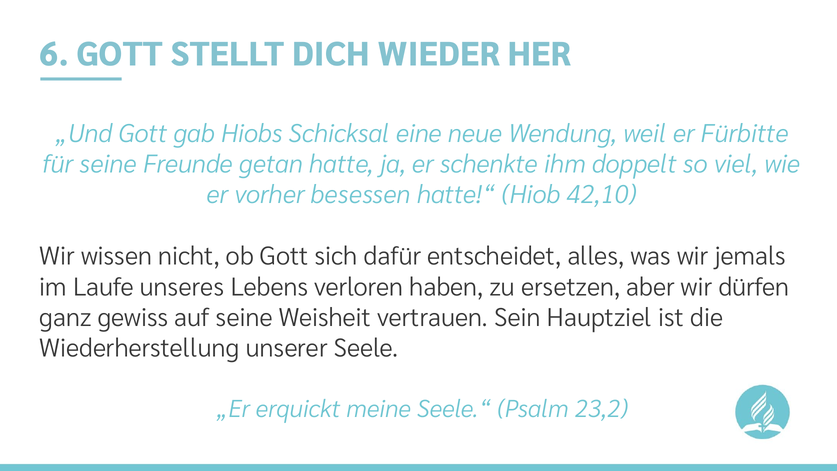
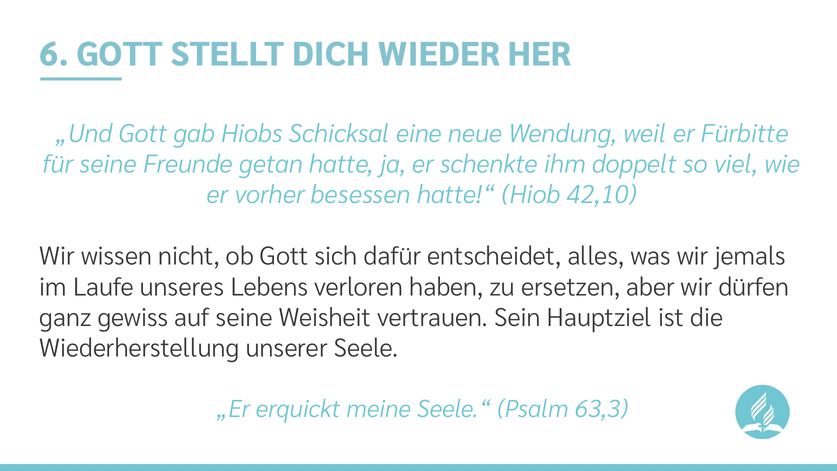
23,2: 23,2 -> 63,3
